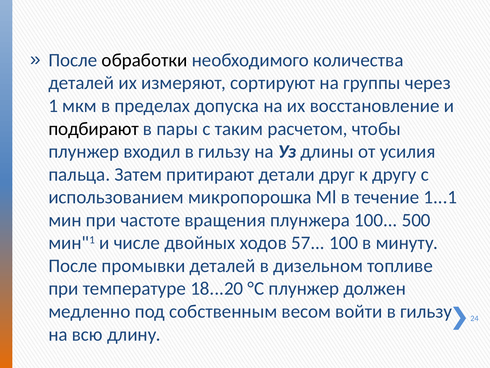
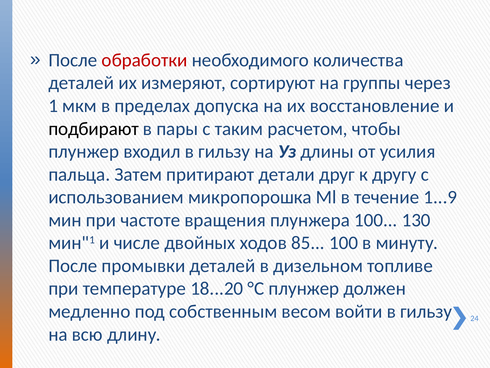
обработки colour: black -> red
1...1: 1...1 -> 1...9
500: 500 -> 130
57: 57 -> 85
